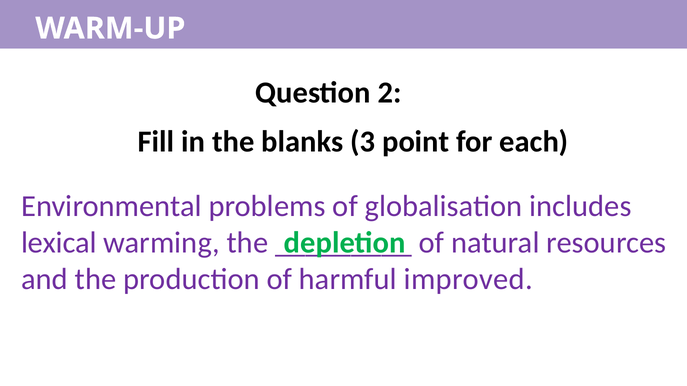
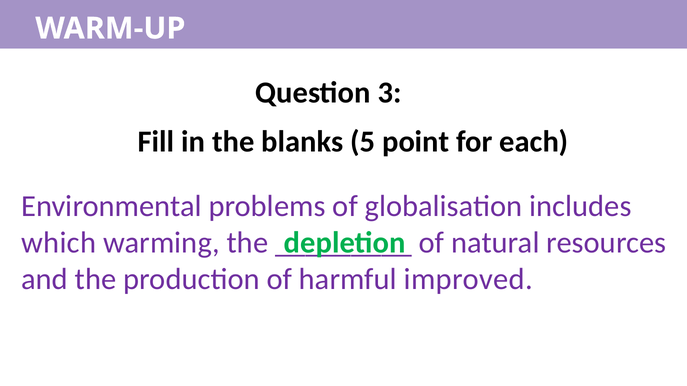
2: 2 -> 3
3: 3 -> 5
lexical: lexical -> which
